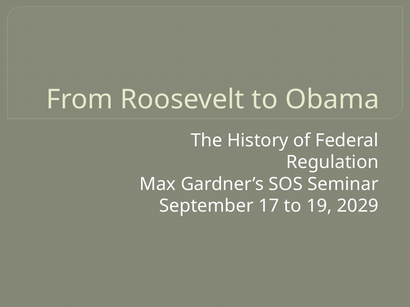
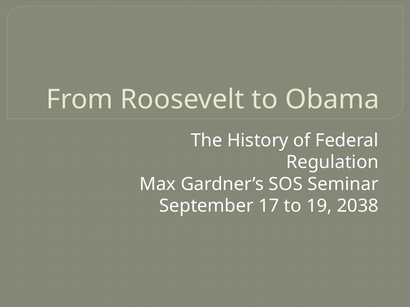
2029: 2029 -> 2038
